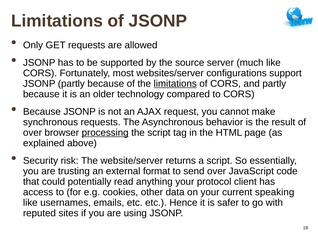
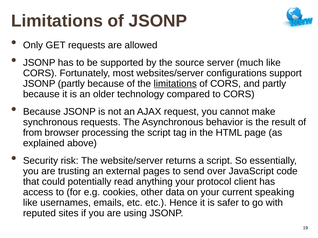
over at (32, 133): over -> from
processing underline: present -> none
format: format -> pages
